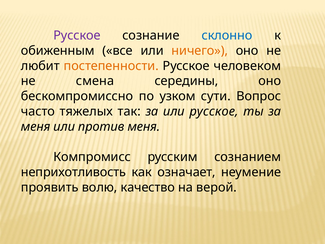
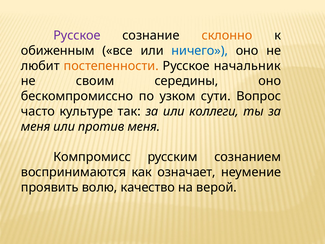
склонно colour: blue -> orange
ничего colour: orange -> blue
человеком: человеком -> начальник
смена: смена -> своим
тяжелых: тяжелых -> культуре
или русское: русское -> коллеги
неприхотливость: неприхотливость -> воспринимаются
